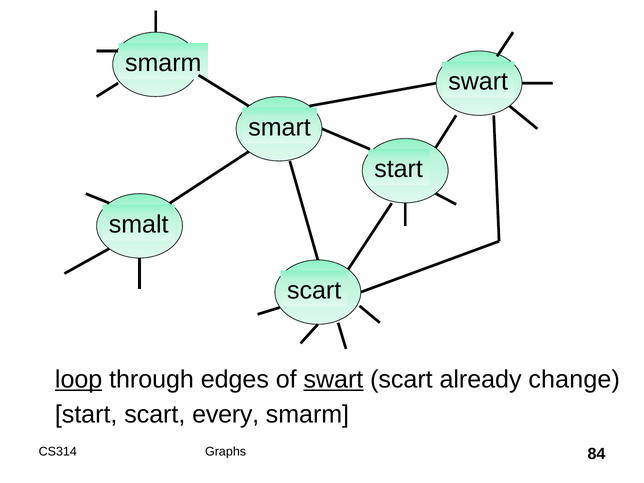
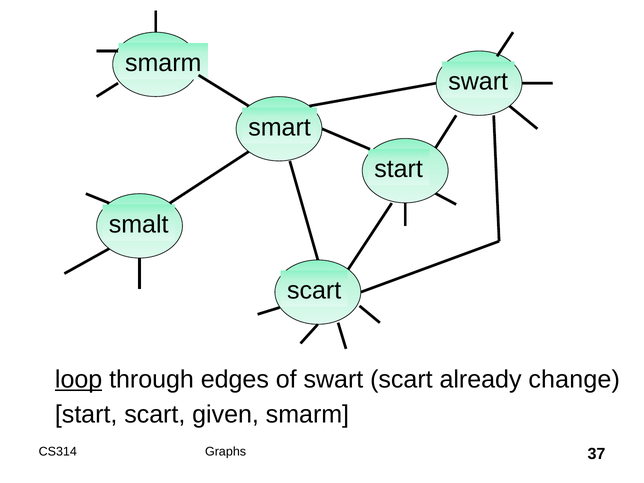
swart at (333, 380) underline: present -> none
every: every -> given
84: 84 -> 37
